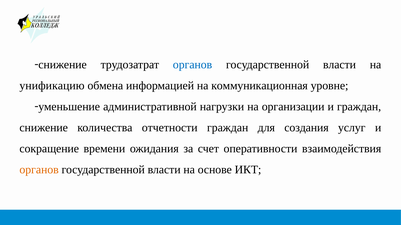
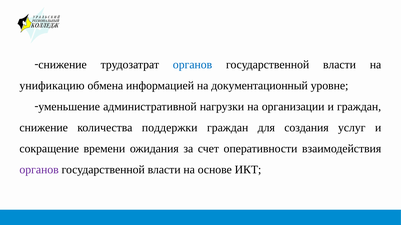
коммуникационная: коммуникационная -> документационный
отчетности: отчетности -> поддержки
органов at (39, 170) colour: orange -> purple
